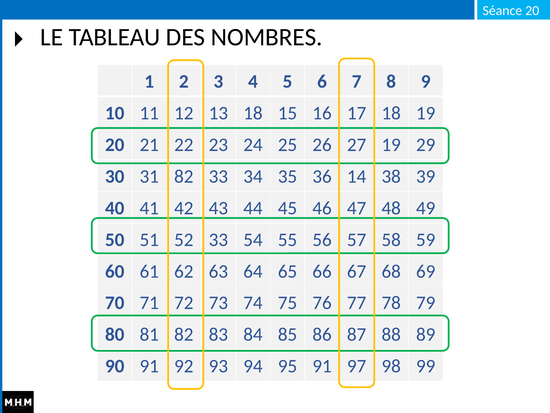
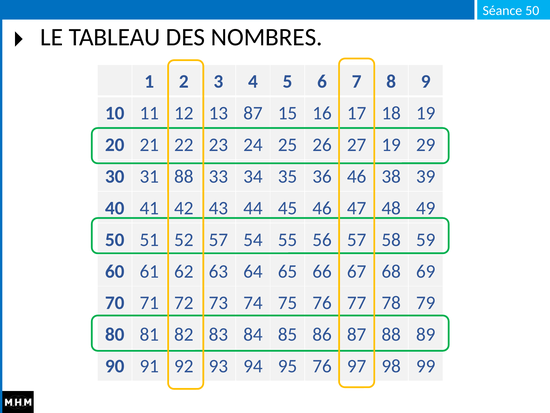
20 at (532, 11): 20 -> 50
13 18: 18 -> 87
31 82: 82 -> 88
36 14: 14 -> 46
52 33: 33 -> 57
95 91: 91 -> 76
